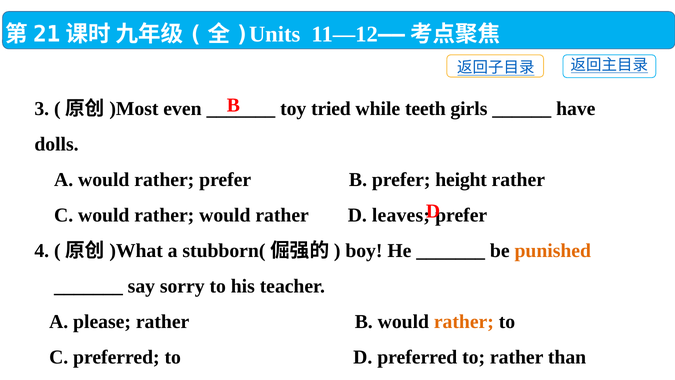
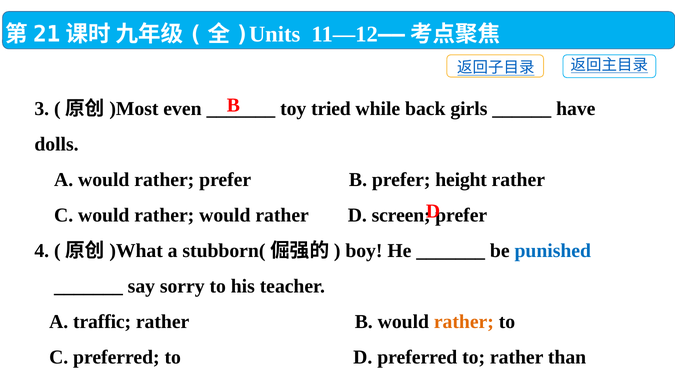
teeth: teeth -> back
leaves: leaves -> screen
punished colour: orange -> blue
please: please -> traffic
